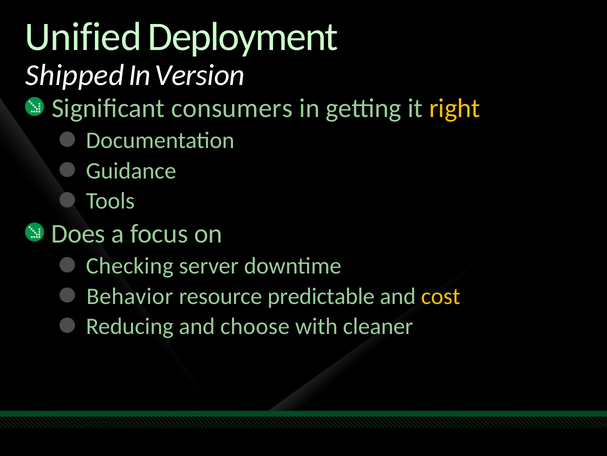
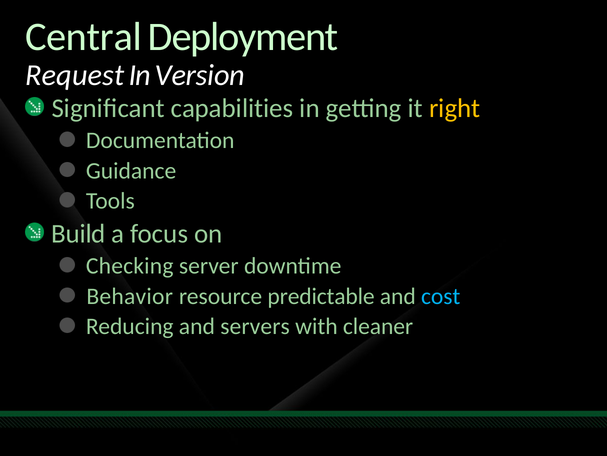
Unified: Unified -> Central
Shipped: Shipped -> Request
consumers: consumers -> capabilities
Does: Does -> Build
cost colour: yellow -> light blue
choose: choose -> servers
